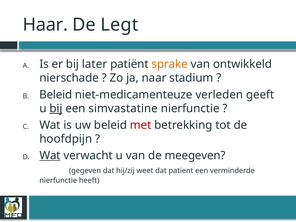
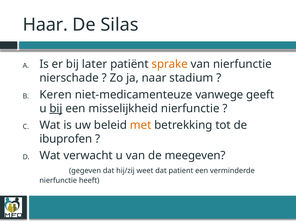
Legt: Legt -> Silas
van ontwikkeld: ontwikkeld -> nierfunctie
Beleid at (56, 95): Beleid -> Keren
verleden: verleden -> vanwege
simvastatine: simvastatine -> misselijkheid
met colour: red -> orange
hoofdpijn: hoofdpijn -> ibuprofen
Wat at (50, 156) underline: present -> none
